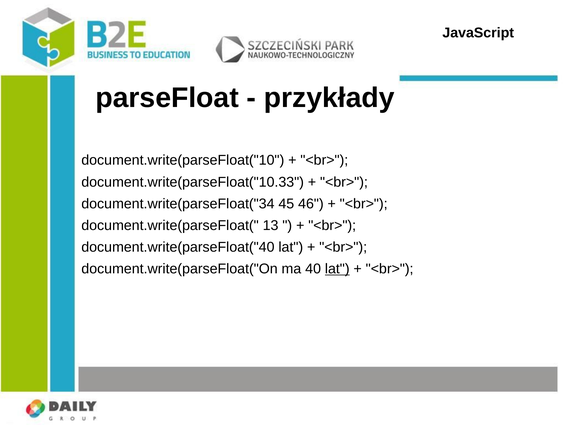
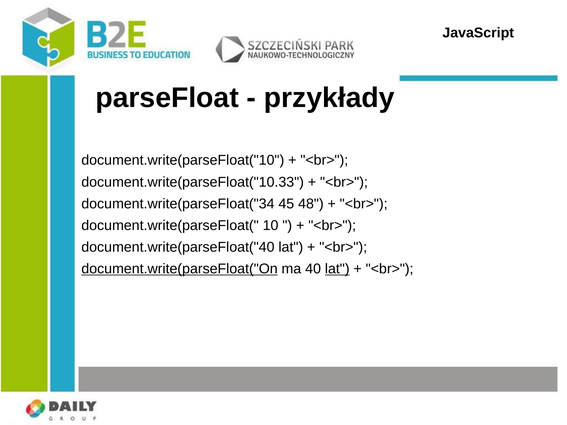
46: 46 -> 48
13: 13 -> 10
document.write(parseFloat("On underline: none -> present
